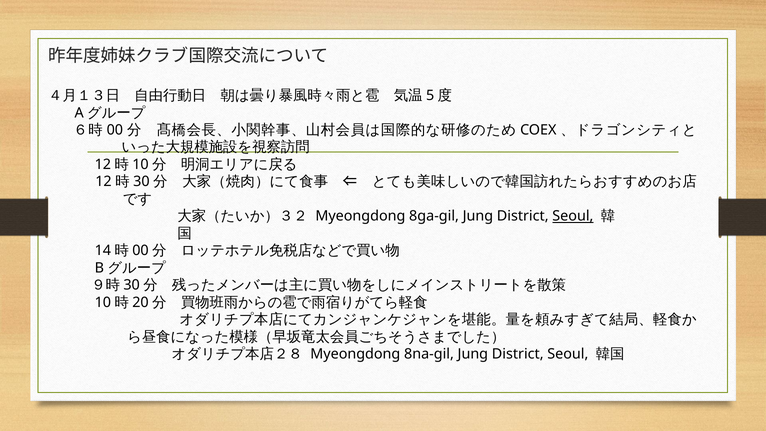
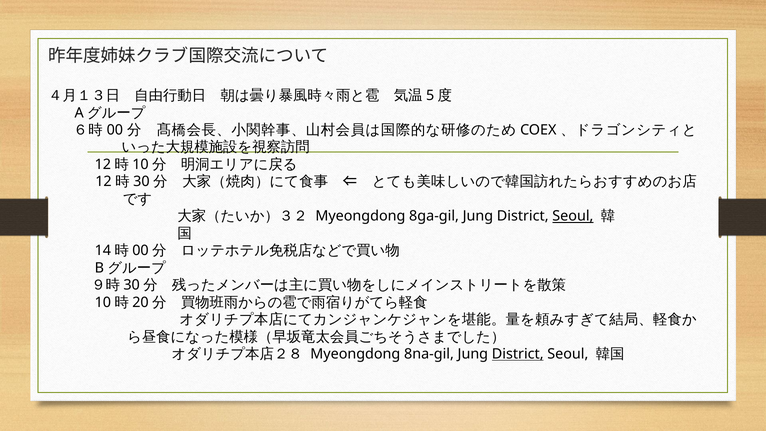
District at (518, 354) underline: none -> present
